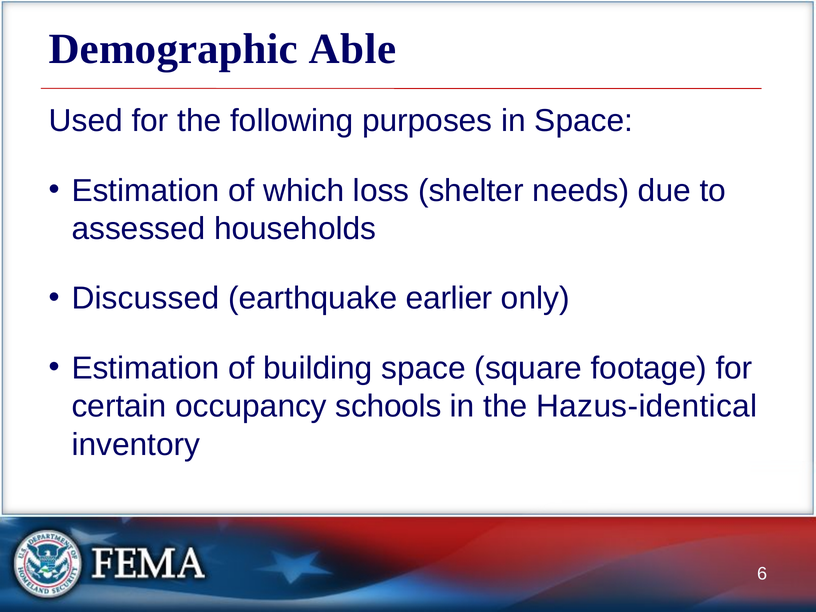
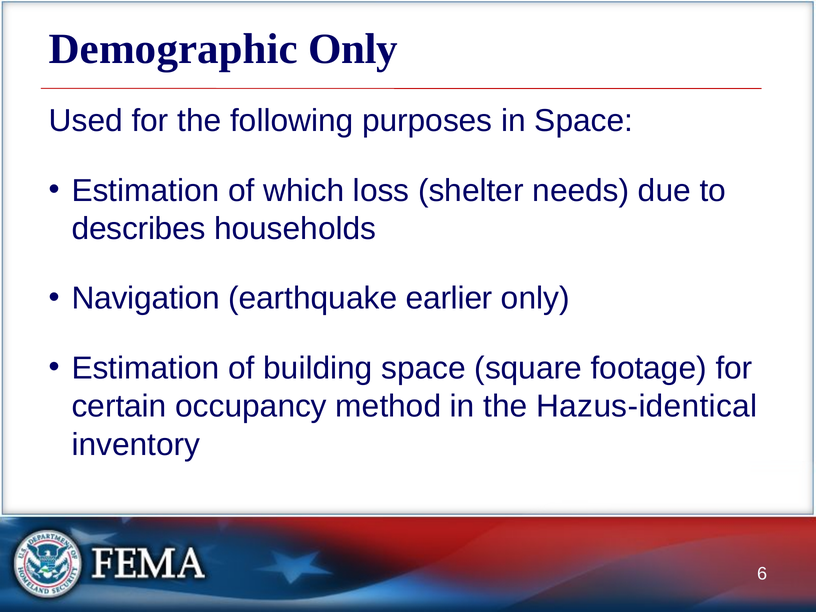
Demographic Able: Able -> Only
assessed: assessed -> describes
Discussed: Discussed -> Navigation
schools: schools -> method
